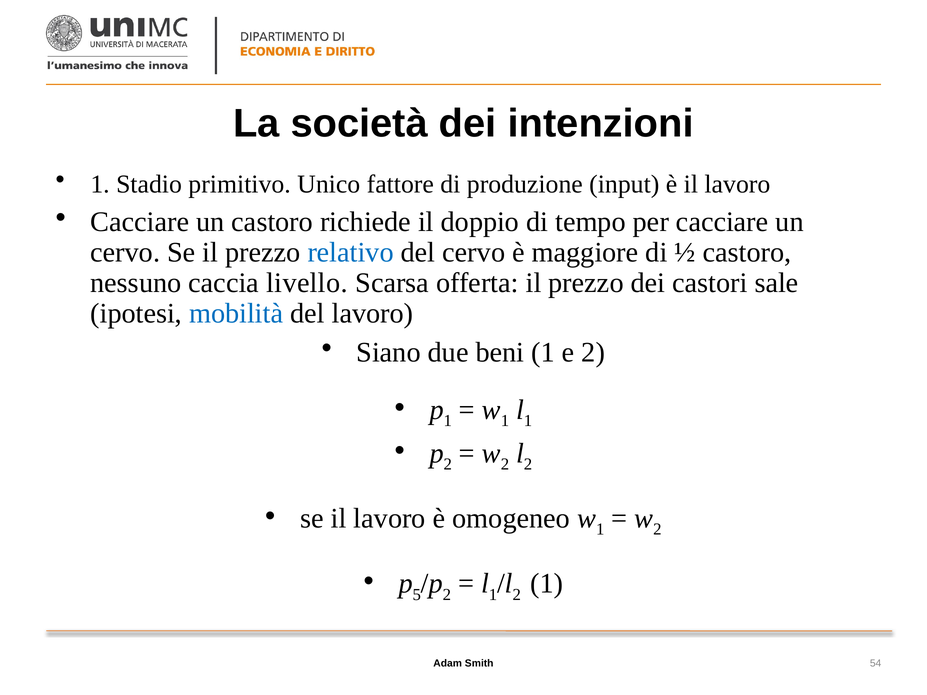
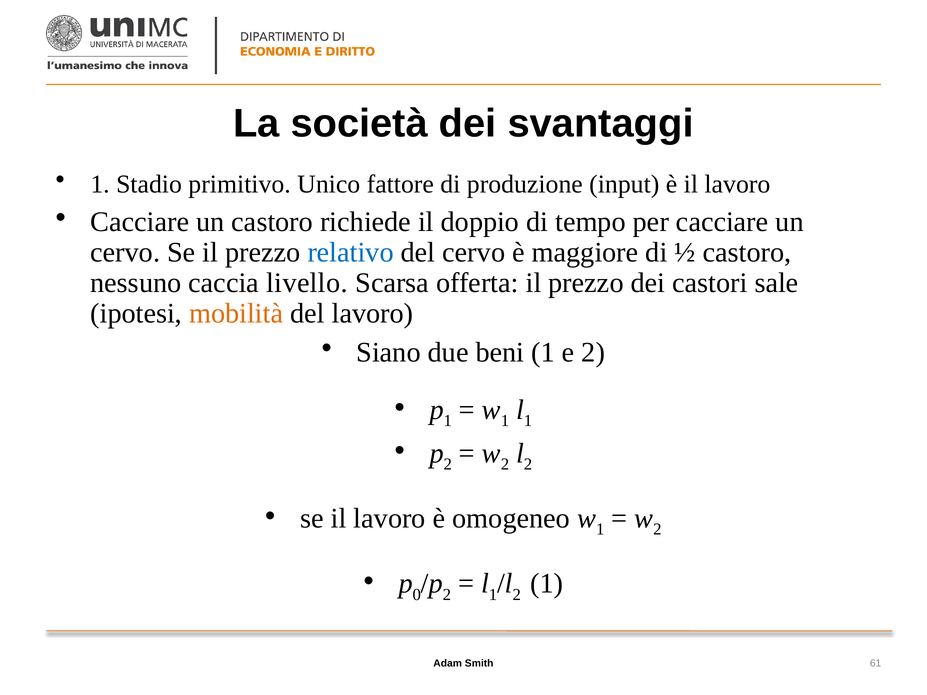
intenzioni: intenzioni -> svantaggi
mobilità colour: blue -> orange
5: 5 -> 0
54: 54 -> 61
